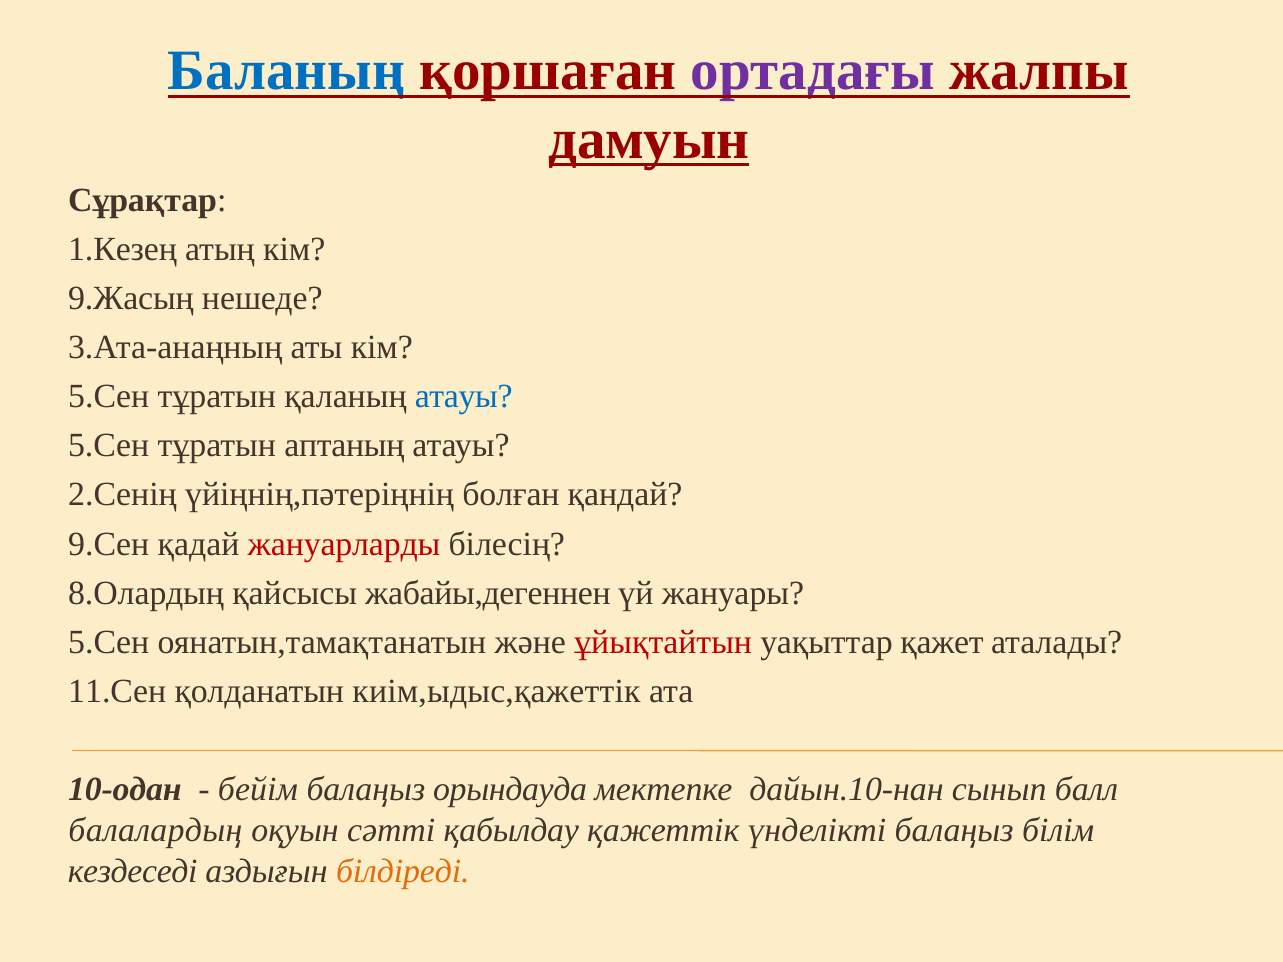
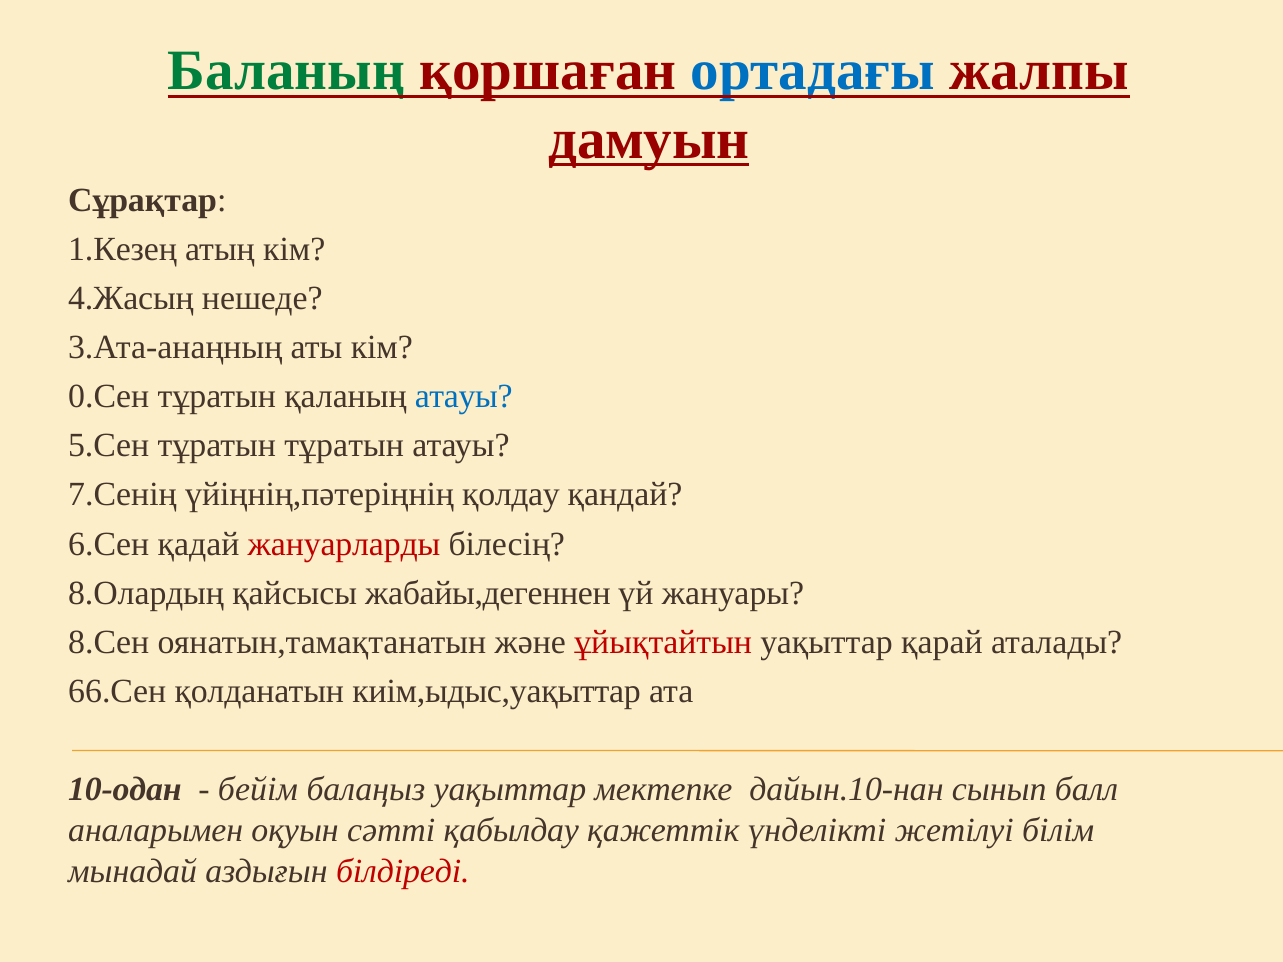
Баланың colour: blue -> green
ортадағы colour: purple -> blue
9.Жасың: 9.Жасың -> 4.Жасың
5.Сен at (109, 397): 5.Сен -> 0.Сен
тұратын аптаның: аптаның -> тұратын
2.Сенің: 2.Сенің -> 7.Сенің
болған: болған -> қолдау
9.Сен: 9.Сен -> 6.Сен
5.Сен at (109, 642): 5.Сен -> 8.Сен
қажет: қажет -> қарай
11.Сен: 11.Сен -> 66.Сен
киім,ыдыс,қажеттік: киім,ыдыс,қажеттік -> киім,ыдыс,уақыттар
балаңыз орындауда: орындауда -> уақыттар
балалардың: балалардың -> аналарымен
үнделікті балаңыз: балаңыз -> жетілуі
кездеседі: кездеседі -> мынадай
білдіреді colour: orange -> red
